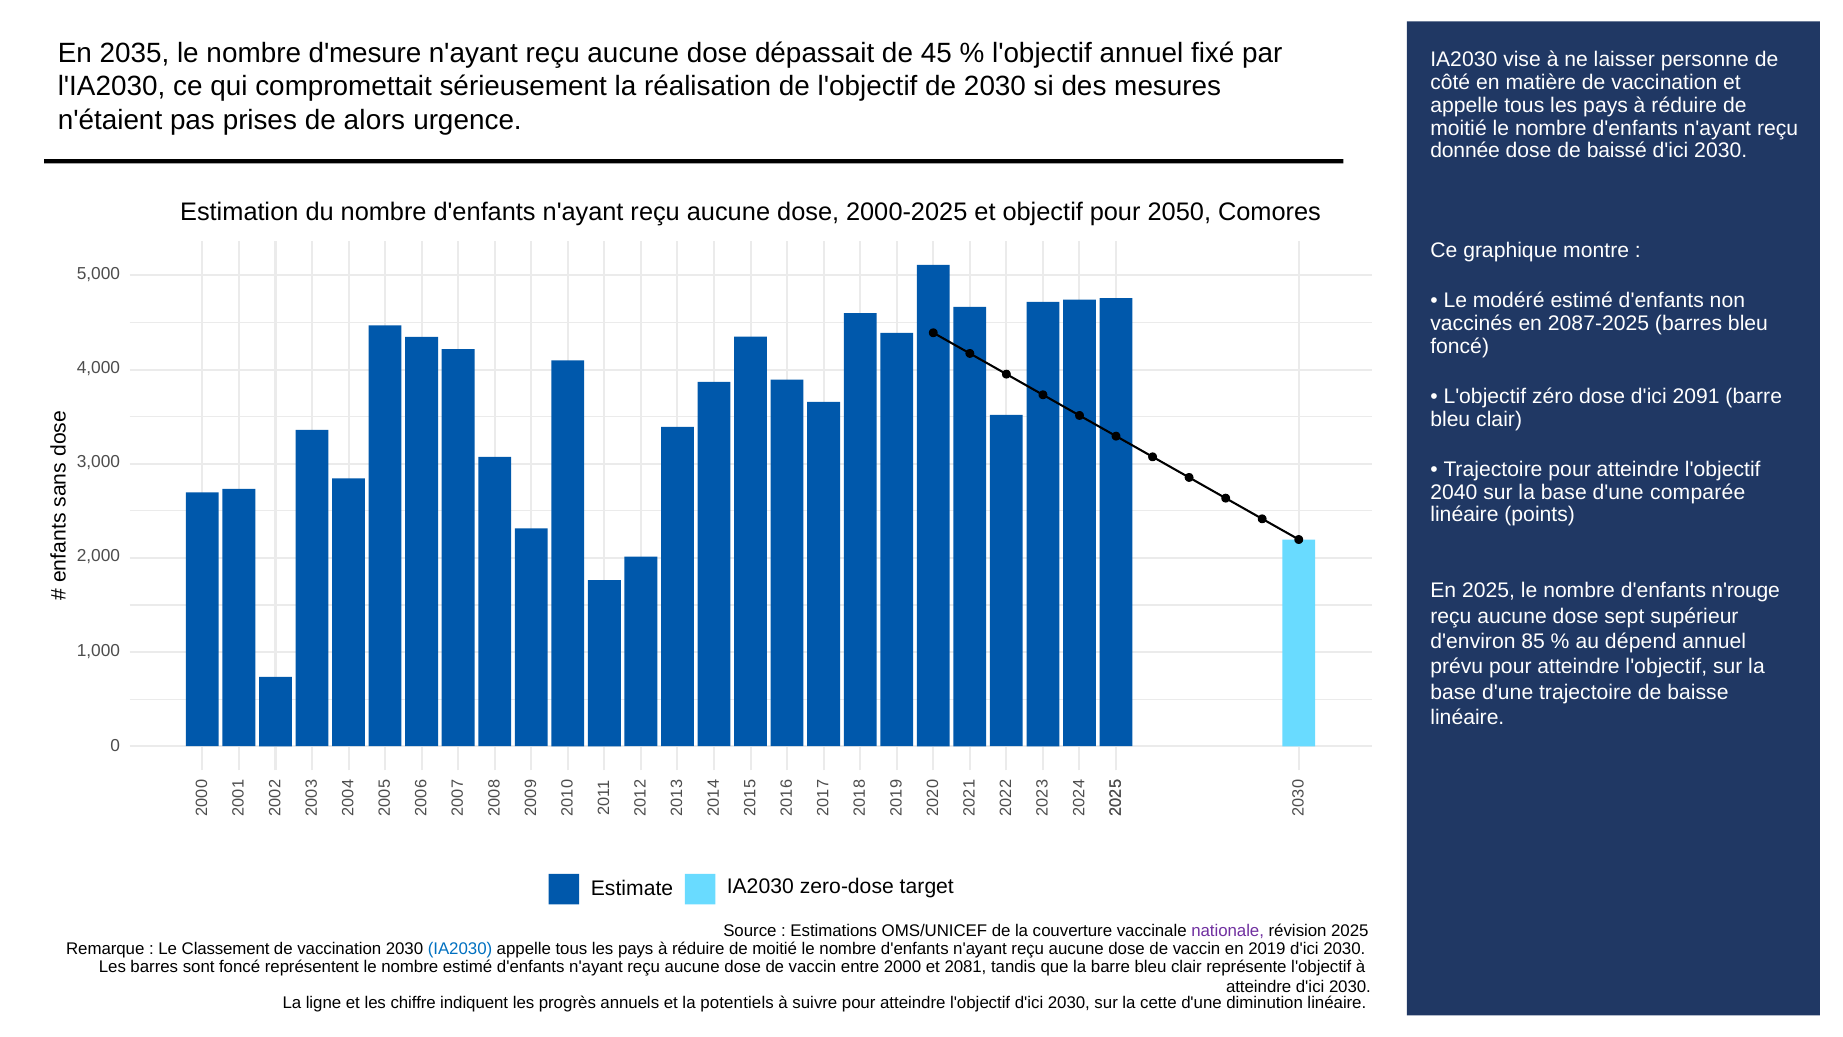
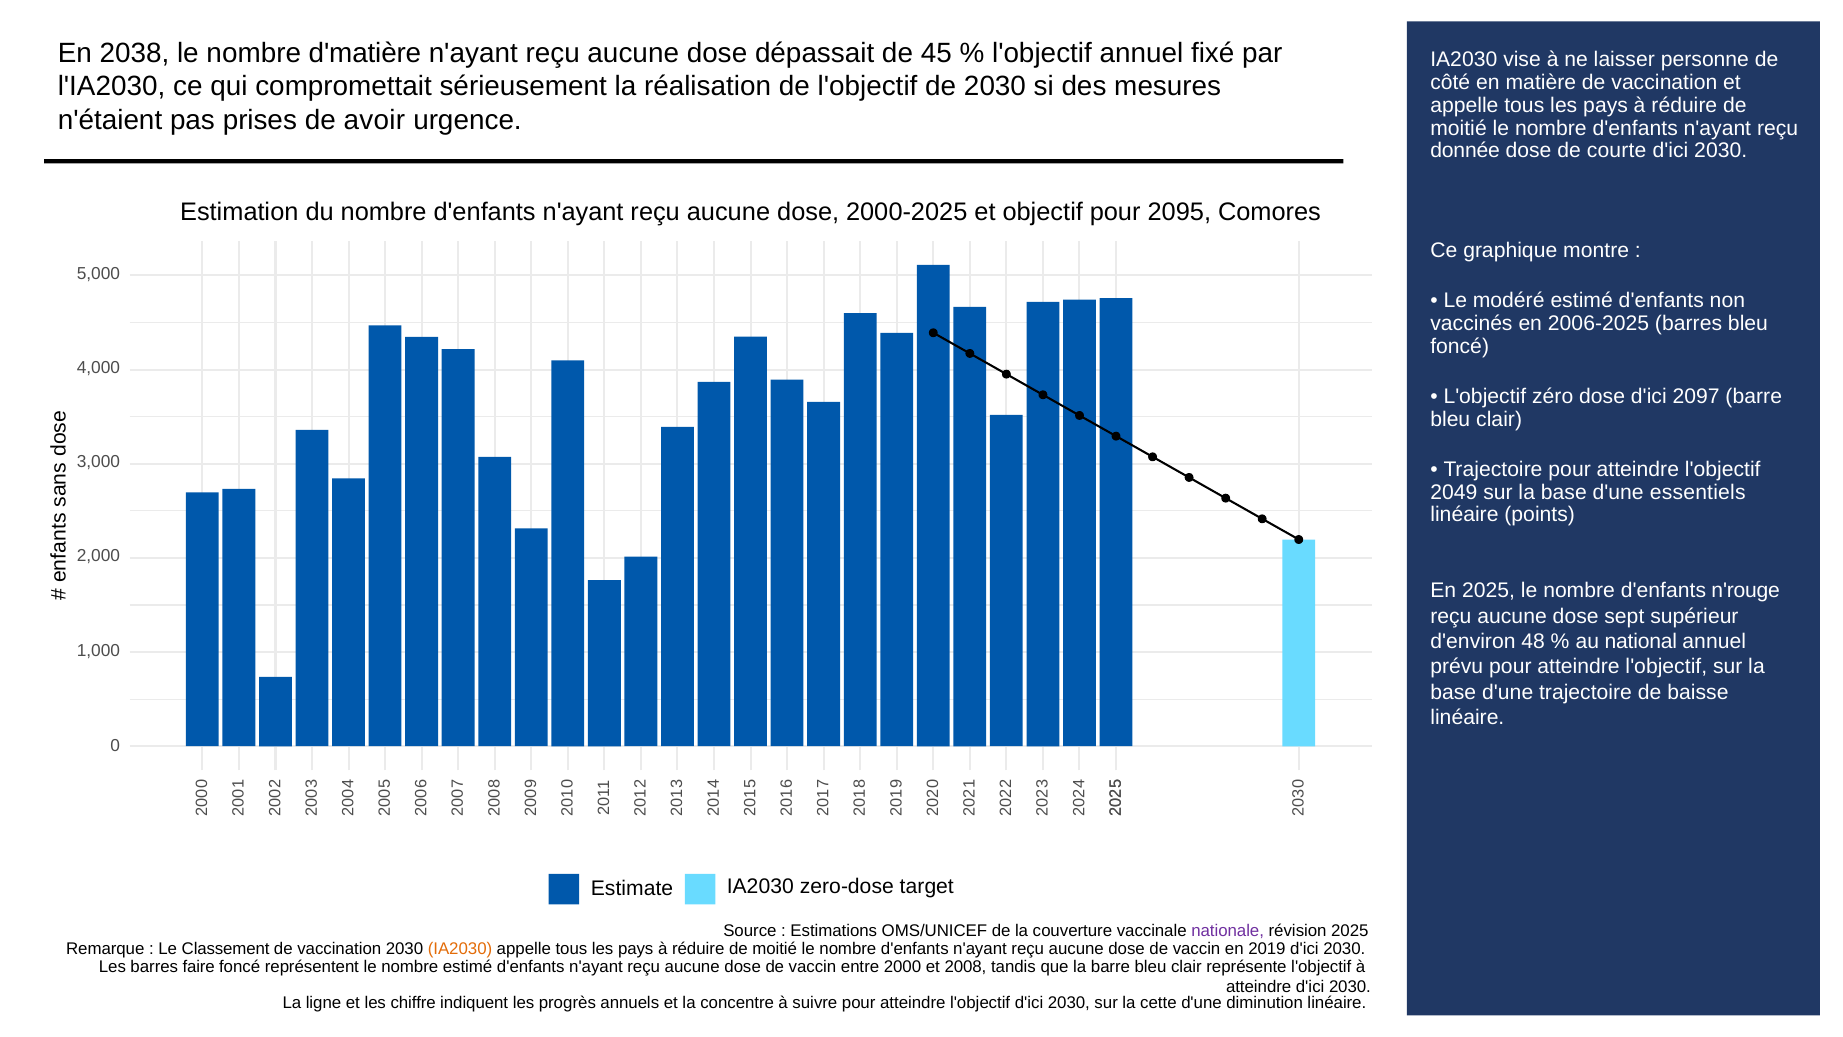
2035: 2035 -> 2038
d'mesure: d'mesure -> d'matière
alors: alors -> avoir
baissé: baissé -> courte
2050: 2050 -> 2095
2087-2025: 2087-2025 -> 2006-2025
2091: 2091 -> 2097
2040: 2040 -> 2049
comparée: comparée -> essentiels
85: 85 -> 48
dépend: dépend -> national
IA2030 at (460, 948) colour: blue -> orange
sont: sont -> faire
2081: 2081 -> 2008
potentiels: potentiels -> concentre
